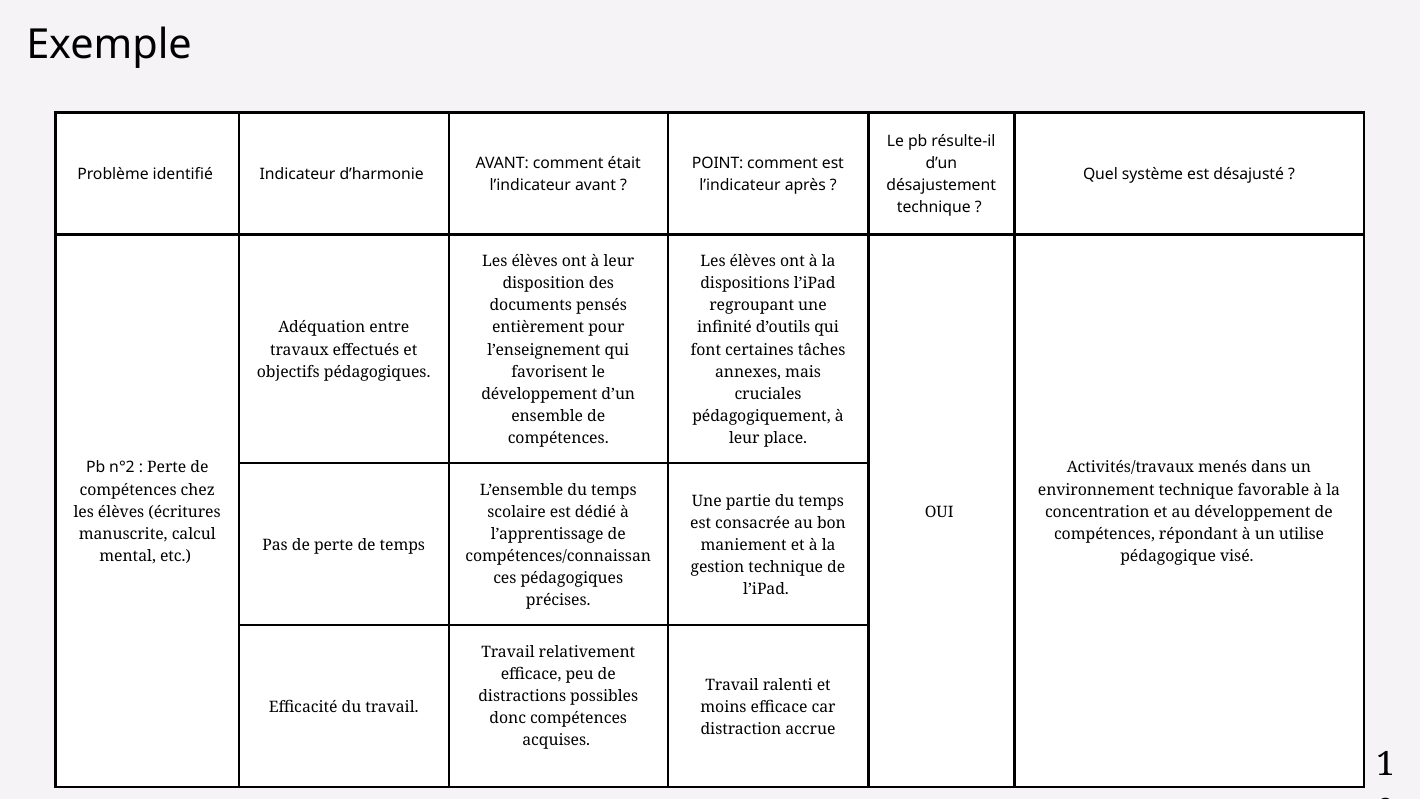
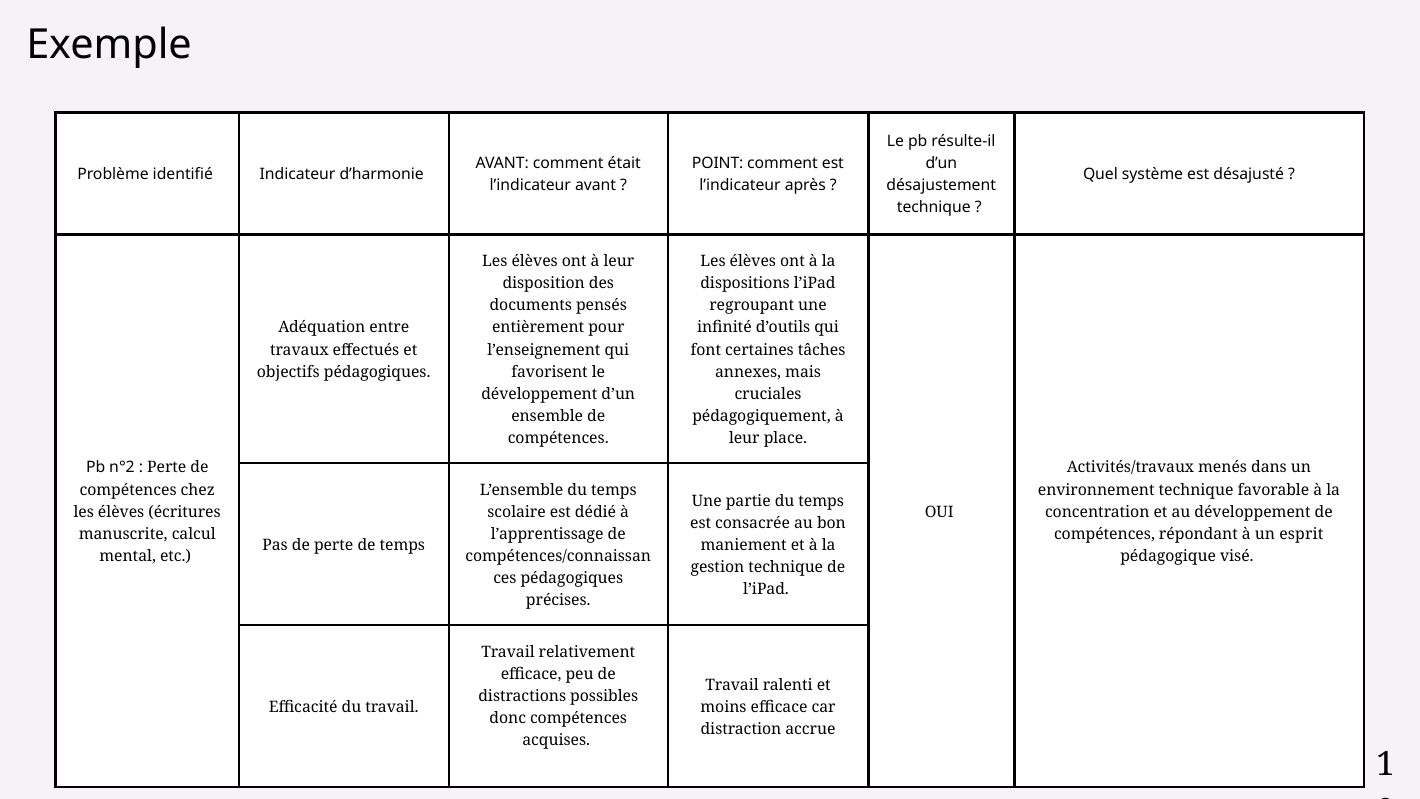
utilise: utilise -> esprit
